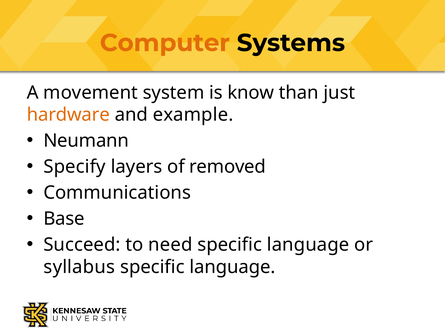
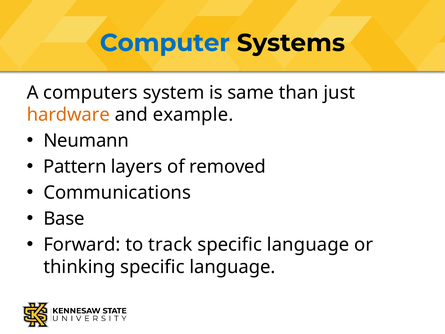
Computer colour: orange -> blue
movement: movement -> computers
know: know -> same
Specify: Specify -> Pattern
Succeed: Succeed -> Forward
need: need -> track
syllabus: syllabus -> thinking
